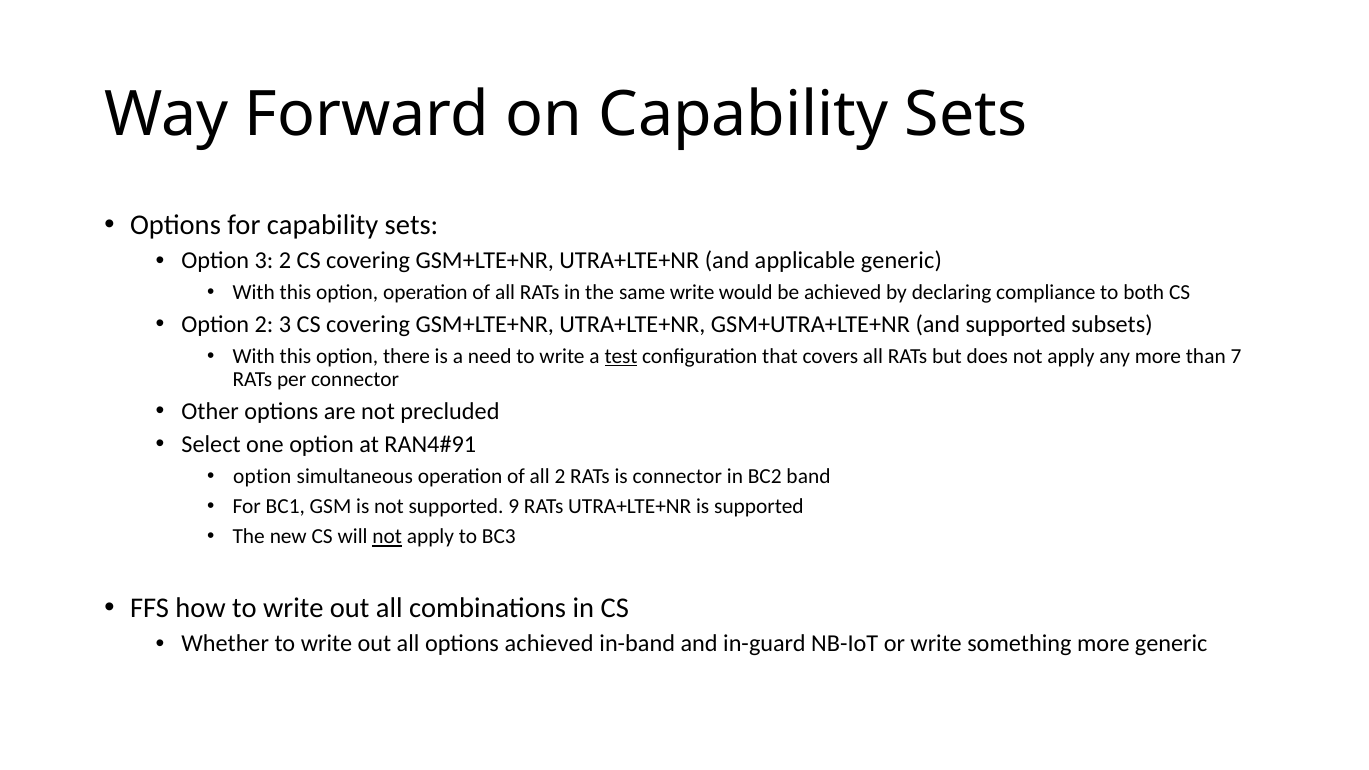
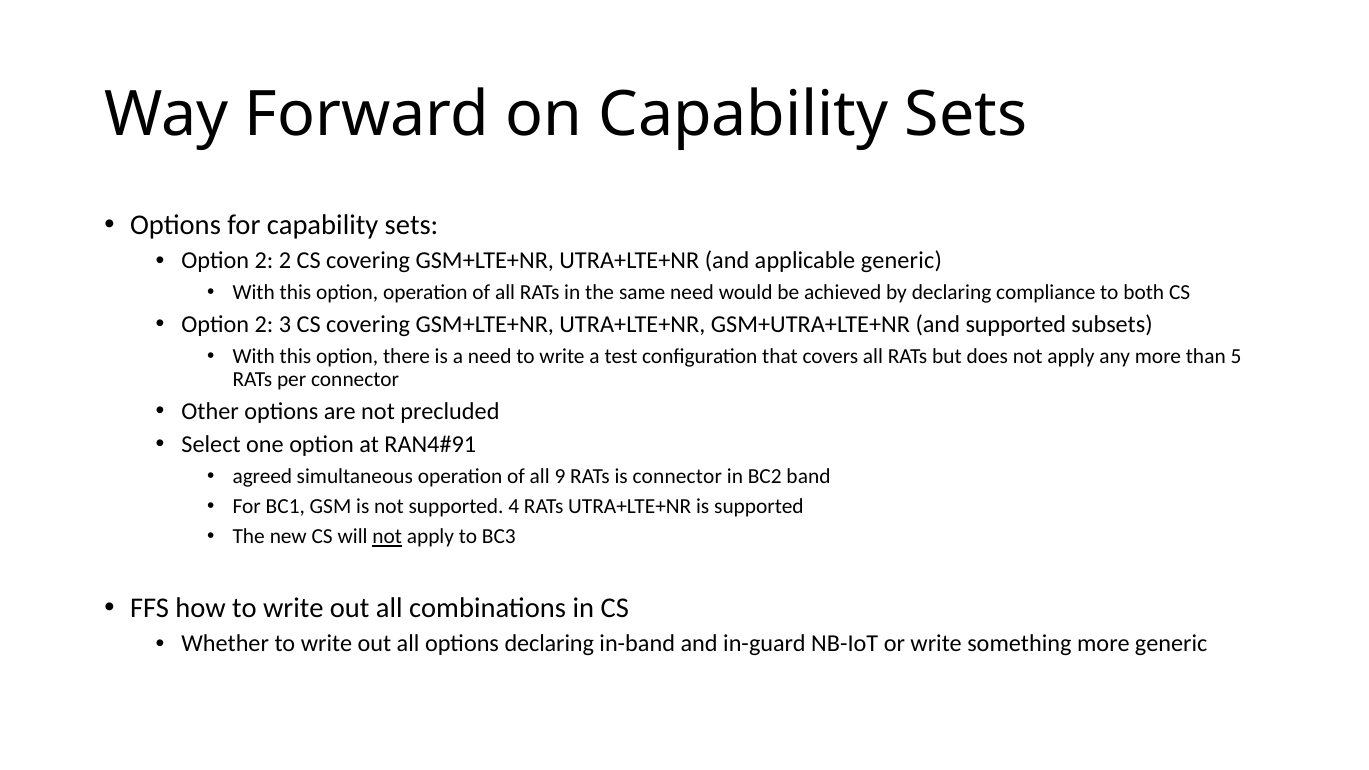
3 at (264, 261): 3 -> 2
same write: write -> need
test underline: present -> none
7: 7 -> 5
option at (262, 476): option -> agreed
all 2: 2 -> 9
9: 9 -> 4
options achieved: achieved -> declaring
